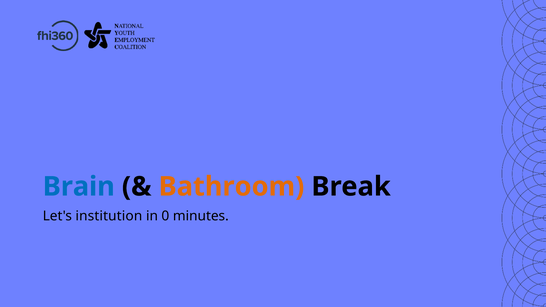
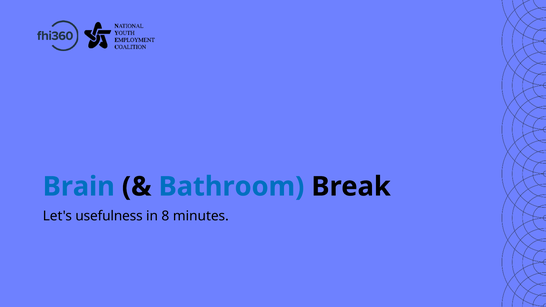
Bathroom colour: orange -> blue
institution: institution -> usefulness
0: 0 -> 8
